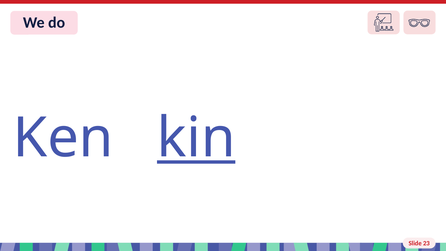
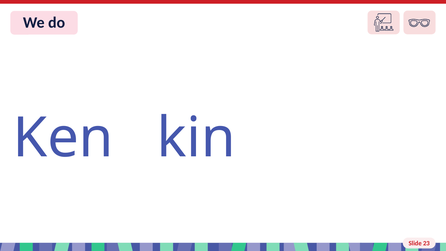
kin underline: present -> none
